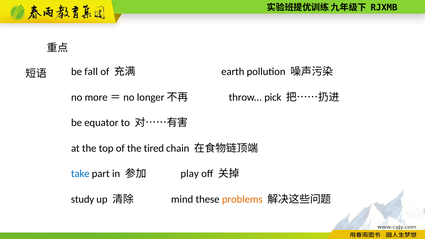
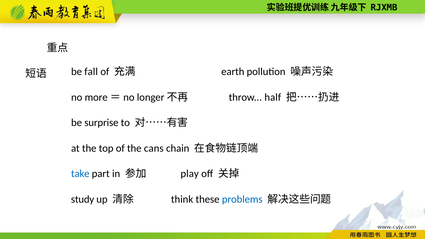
pick: pick -> half
equator: equator -> surprise
tired: tired -> cans
mind: mind -> think
problems colour: orange -> blue
